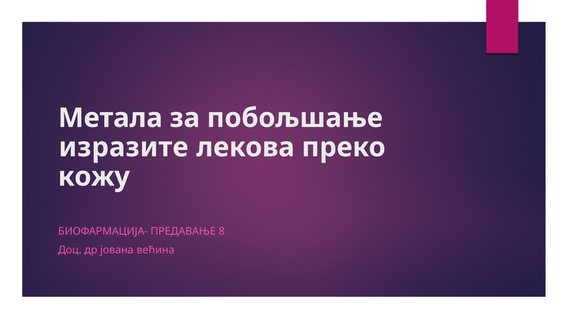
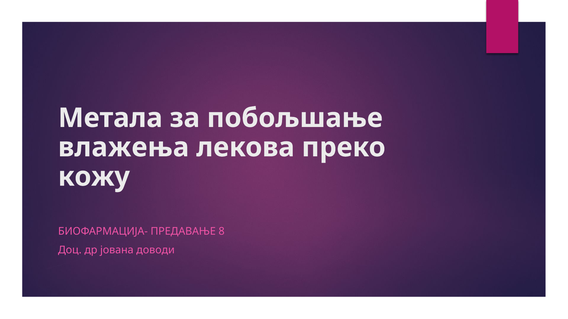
изразите: изразите -> влажења
већина: већина -> доводи
